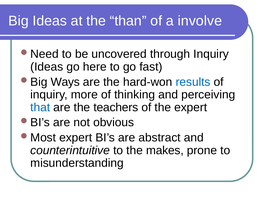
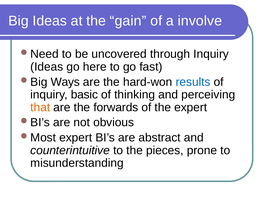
than: than -> gain
more: more -> basic
that colour: blue -> orange
teachers: teachers -> forwards
makes: makes -> pieces
